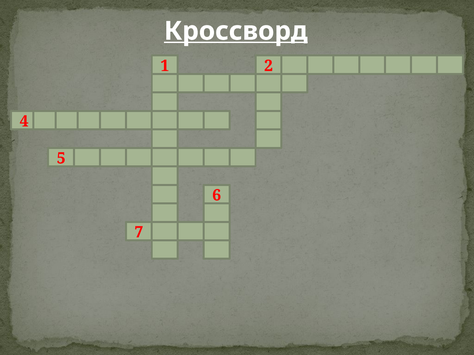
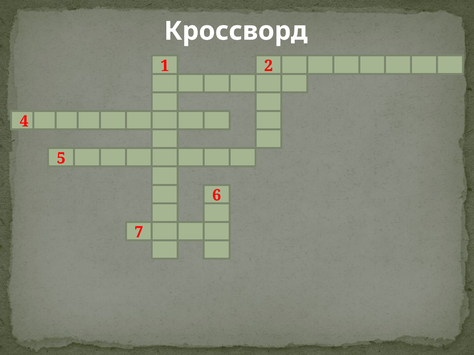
Кроссворд underline: present -> none
